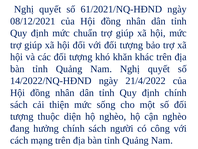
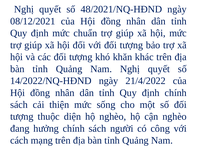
61/2021/NQ-HĐND: 61/2021/NQ-HĐND -> 48/2021/NQ-HĐND
